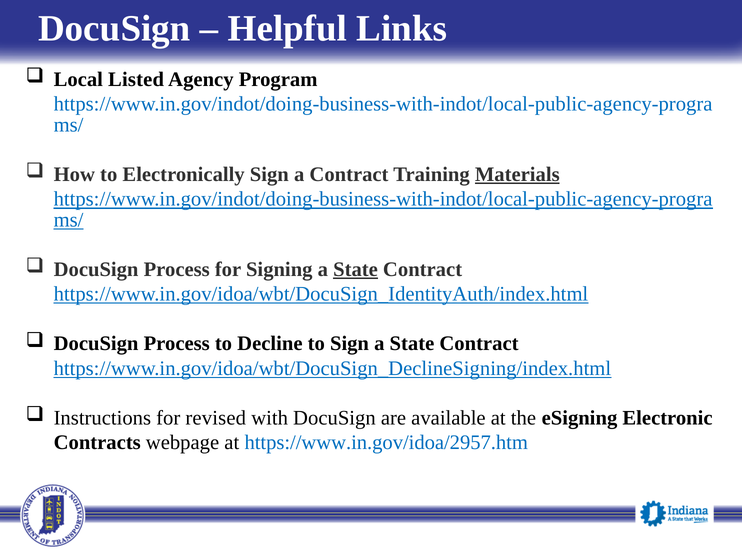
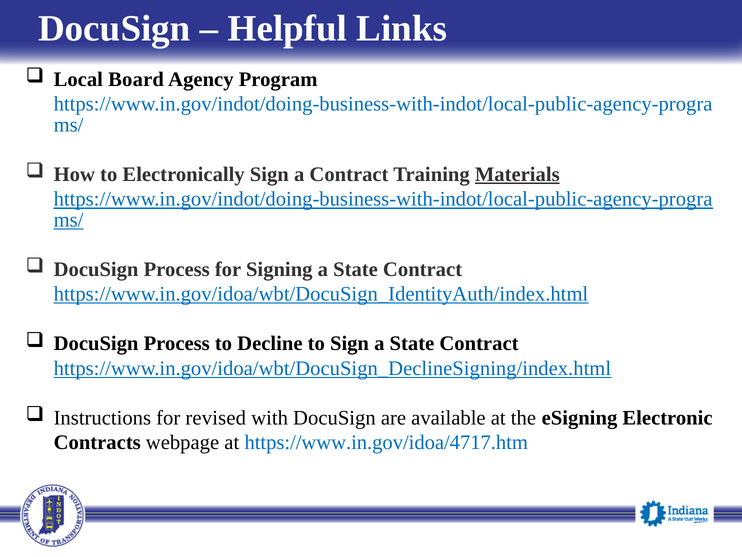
Listed: Listed -> Board
State at (356, 269) underline: present -> none
https://www.in.gov/idoa/2957.htm: https://www.in.gov/idoa/2957.htm -> https://www.in.gov/idoa/4717.htm
